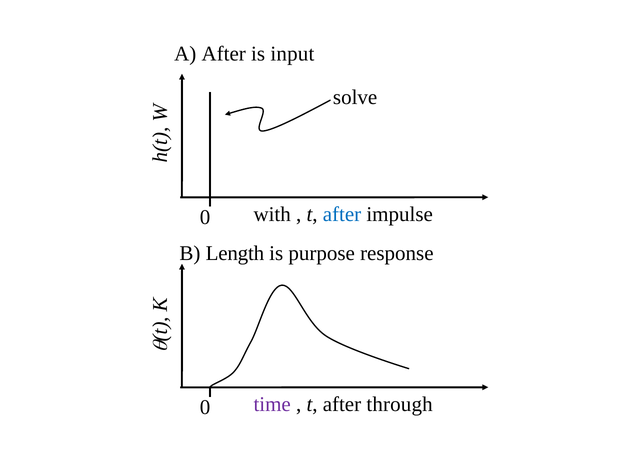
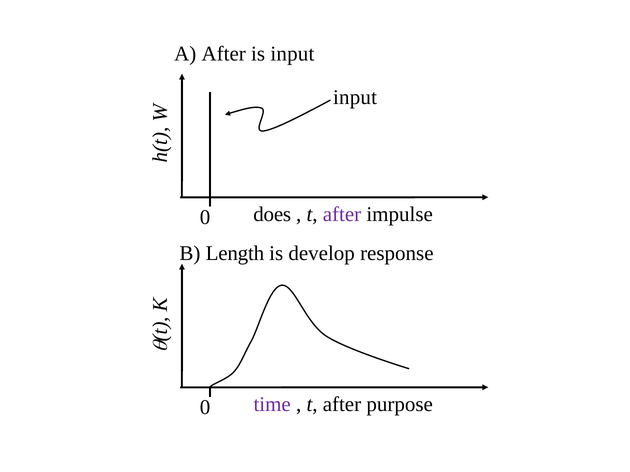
solve at (355, 97): solve -> input
with: with -> does
after at (342, 215) colour: blue -> purple
purpose: purpose -> develop
through: through -> purpose
